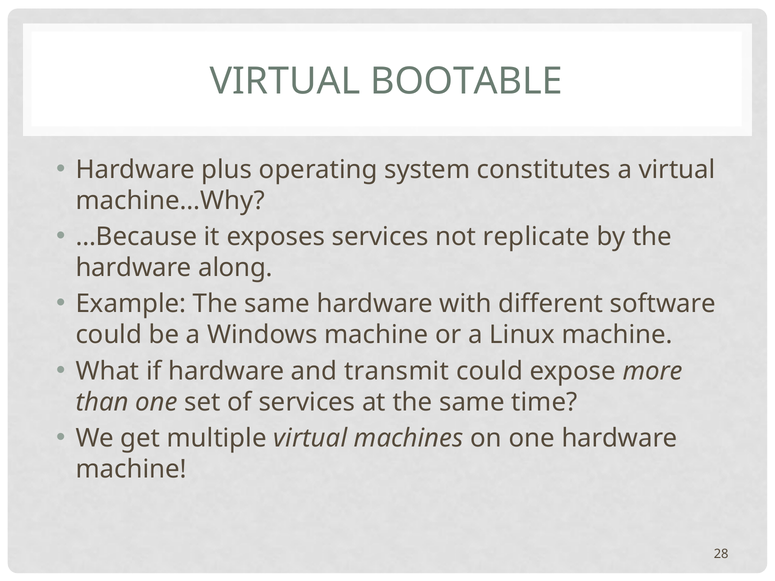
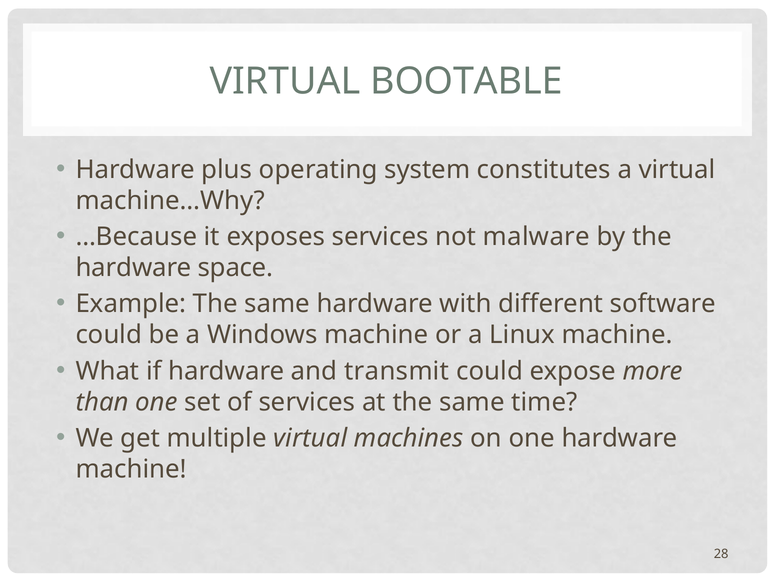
replicate: replicate -> malware
along: along -> space
